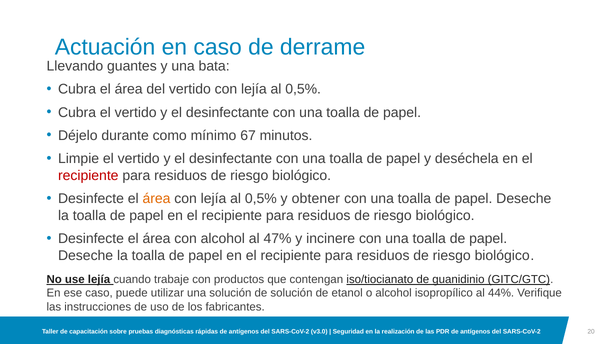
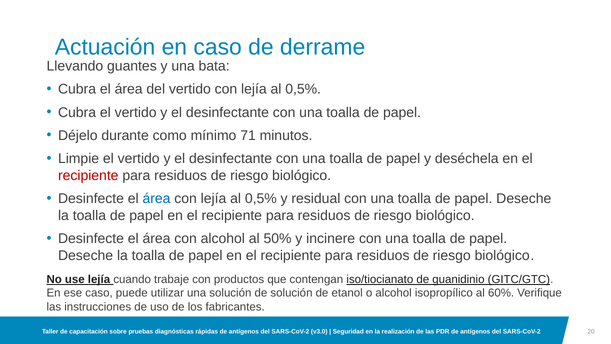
67: 67 -> 71
área at (157, 199) colour: orange -> blue
obtener: obtener -> residual
47%: 47% -> 50%
44%: 44% -> 60%
